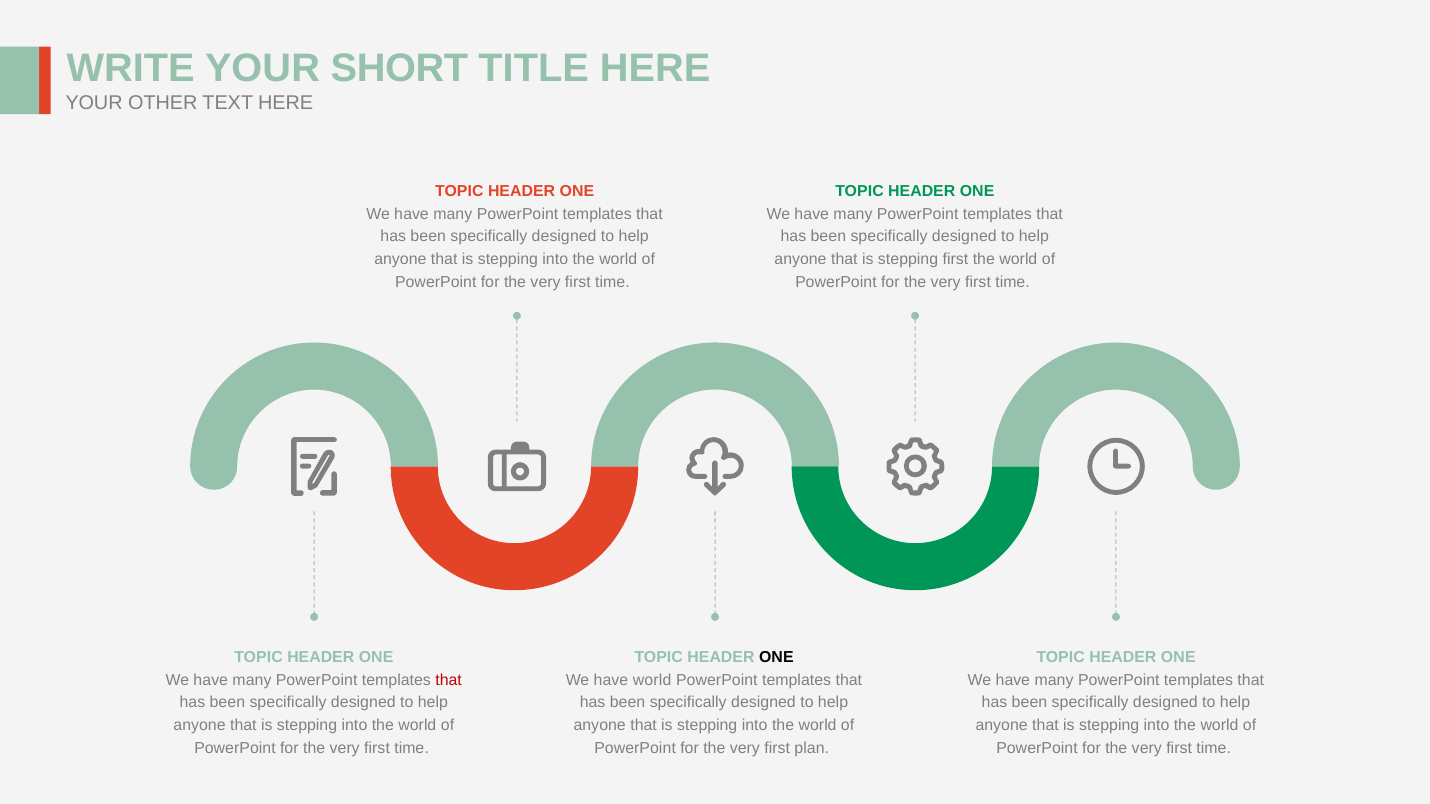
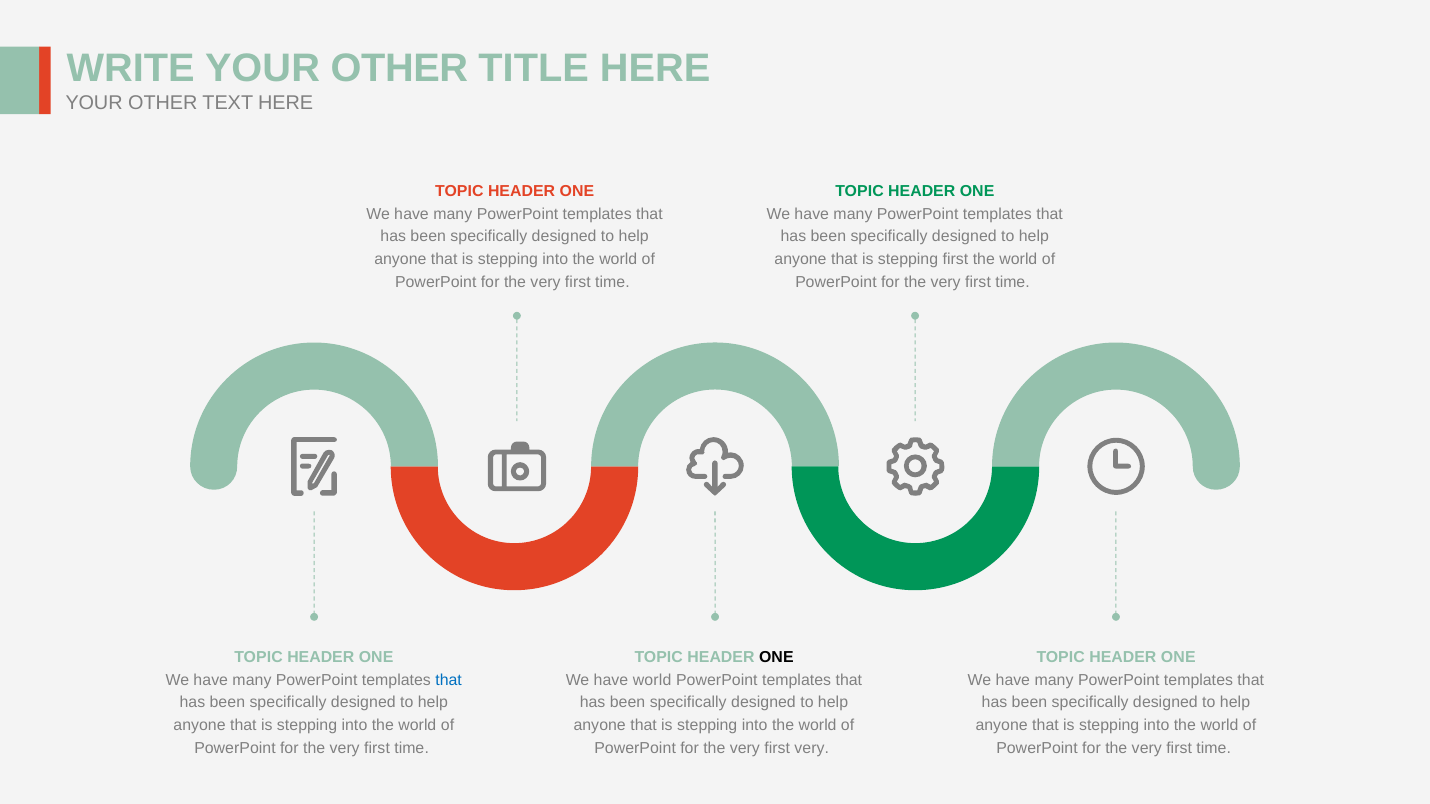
WRITE YOUR SHORT: SHORT -> OTHER
that at (449, 680) colour: red -> blue
first plan: plan -> very
